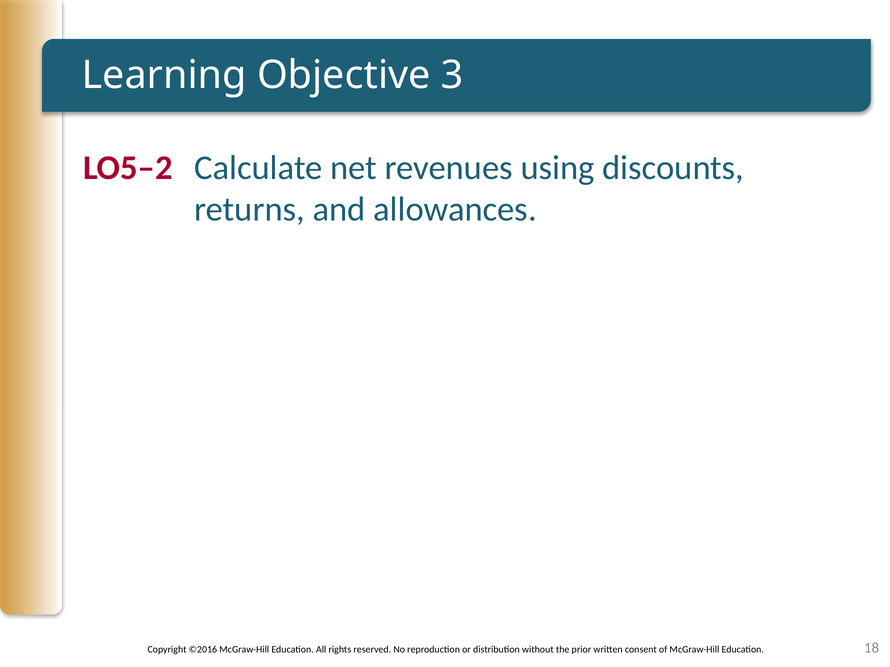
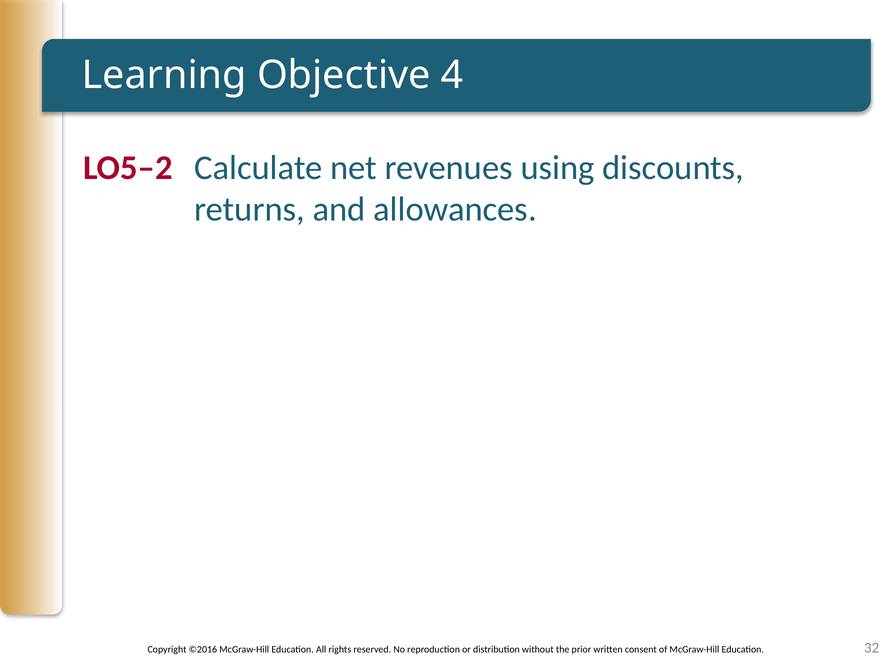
3: 3 -> 4
18: 18 -> 32
